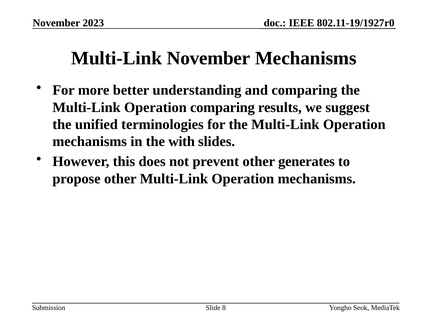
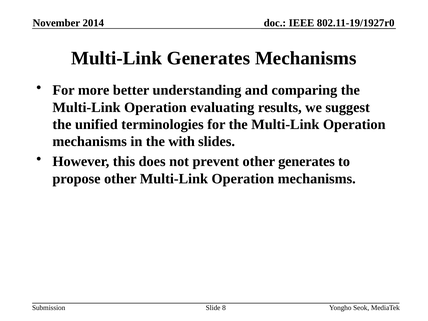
2023: 2023 -> 2014
Multi-Link November: November -> Generates
Operation comparing: comparing -> evaluating
